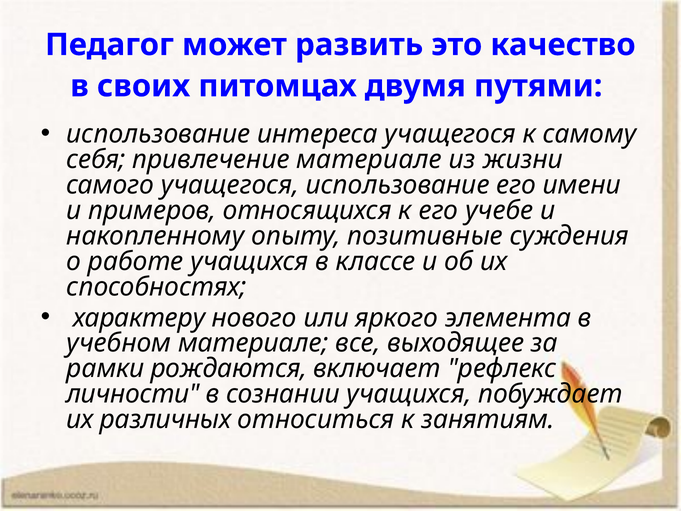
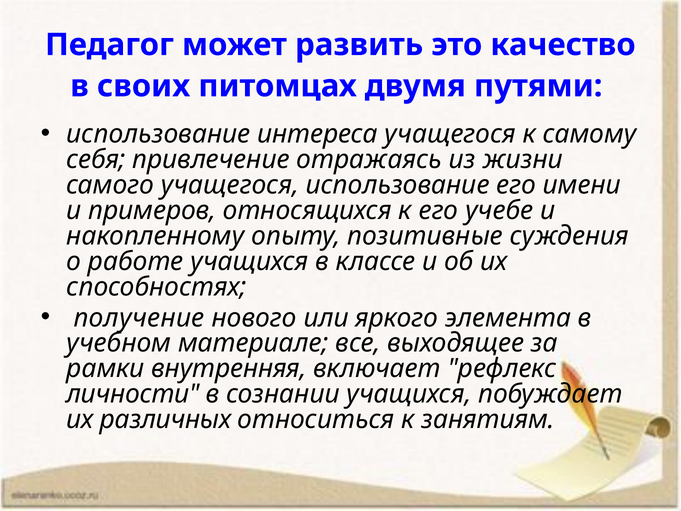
привлечение материале: материале -> отражаясь
характеру: характеру -> получение
рождаются: рождаются -> внутренняя
